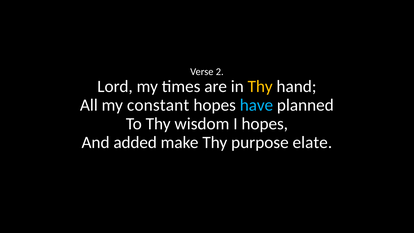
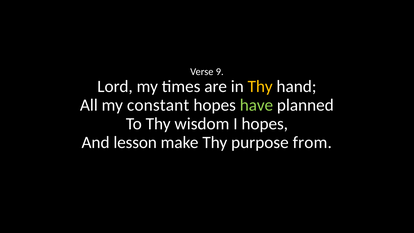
2: 2 -> 9
have colour: light blue -> light green
added: added -> lesson
elate: elate -> from
